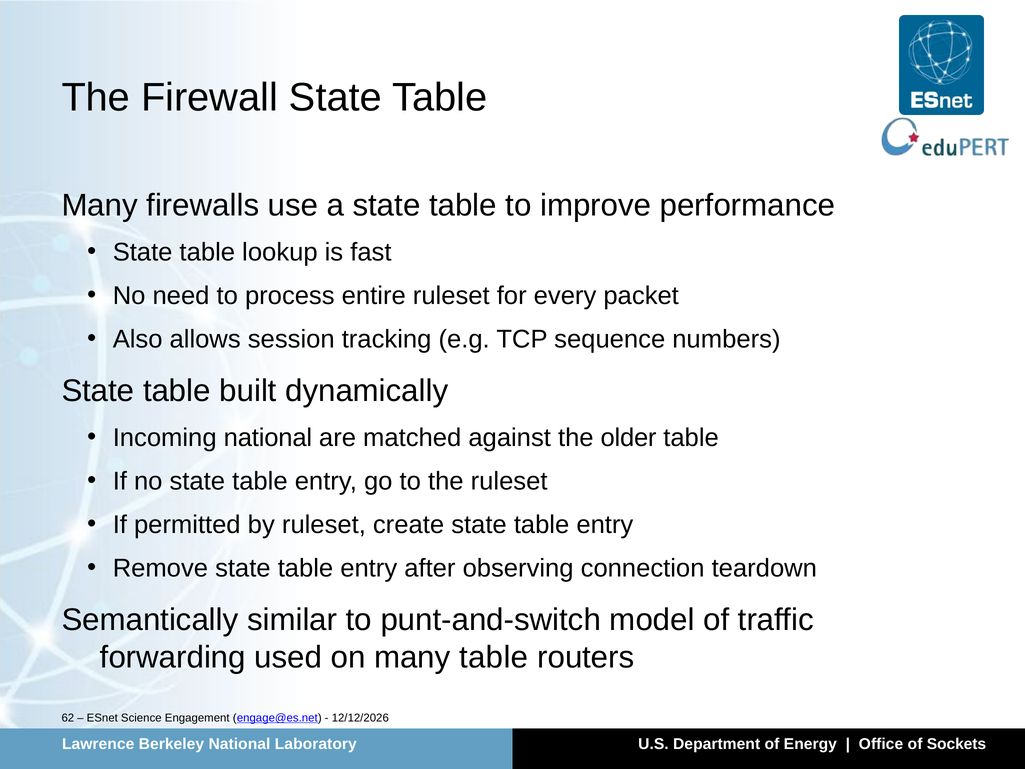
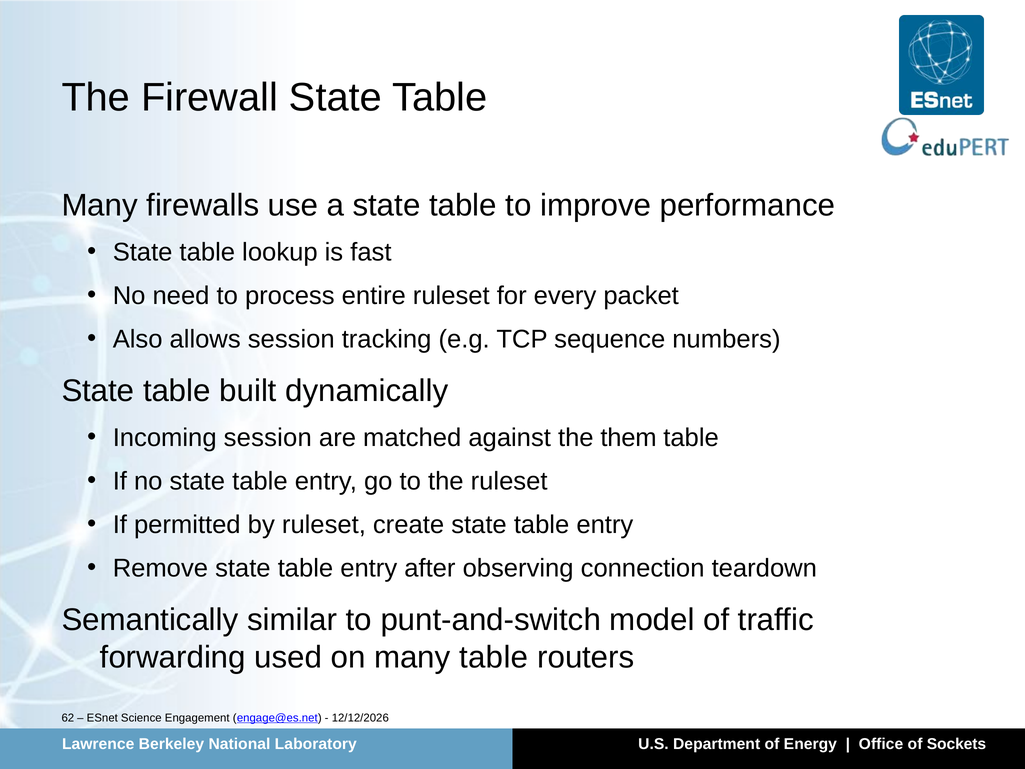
Incoming national: national -> session
older: older -> them
